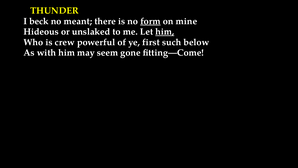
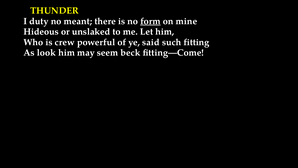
beck: beck -> duty
him at (165, 32) underline: present -> none
first: first -> said
below: below -> fitting
with: with -> look
gone: gone -> beck
